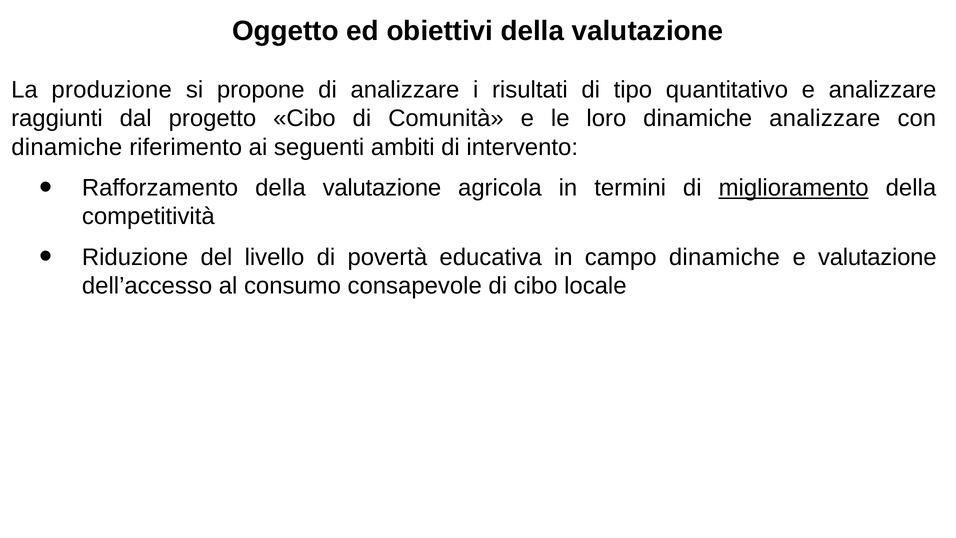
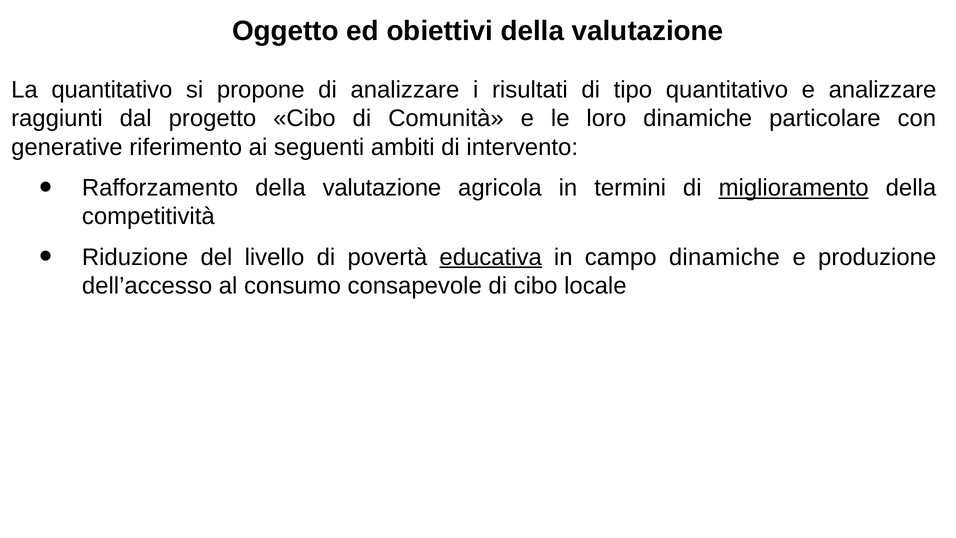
La produzione: produzione -> quantitativo
dinamiche analizzare: analizzare -> particolare
dinamiche at (67, 147): dinamiche -> generative
educativa underline: none -> present
e valutazione: valutazione -> produzione
